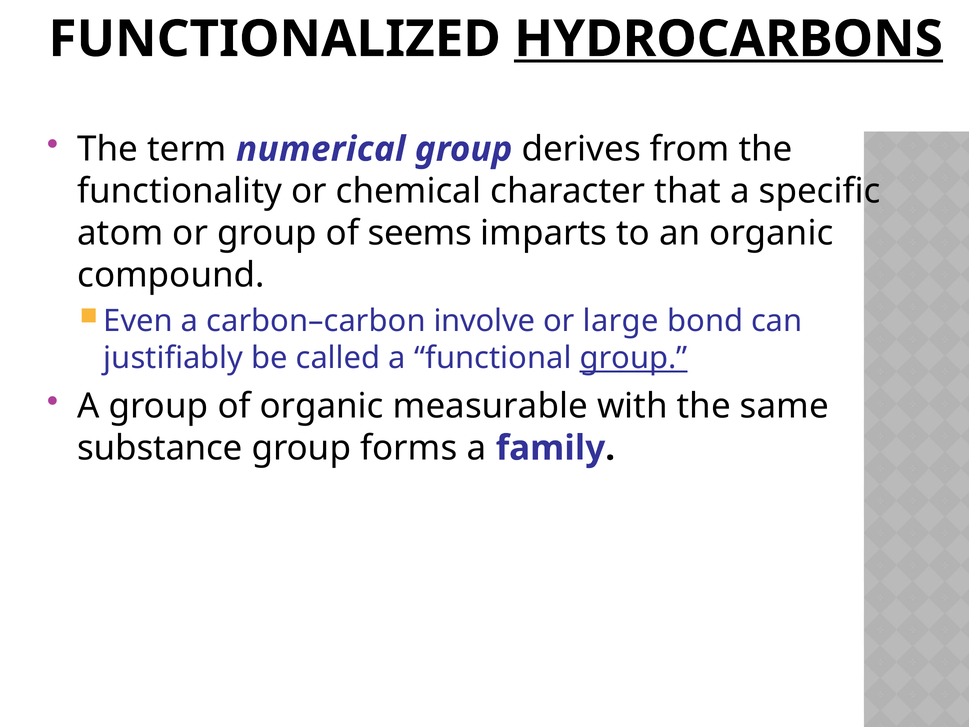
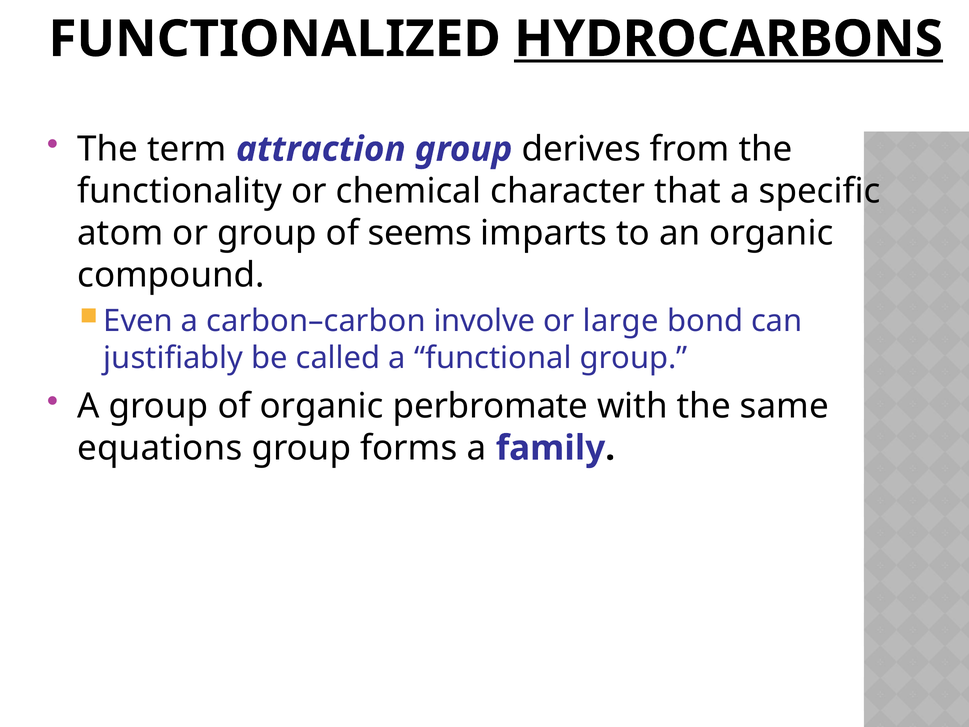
numerical: numerical -> attraction
group at (634, 358) underline: present -> none
measurable: measurable -> perbromate
substance: substance -> equations
